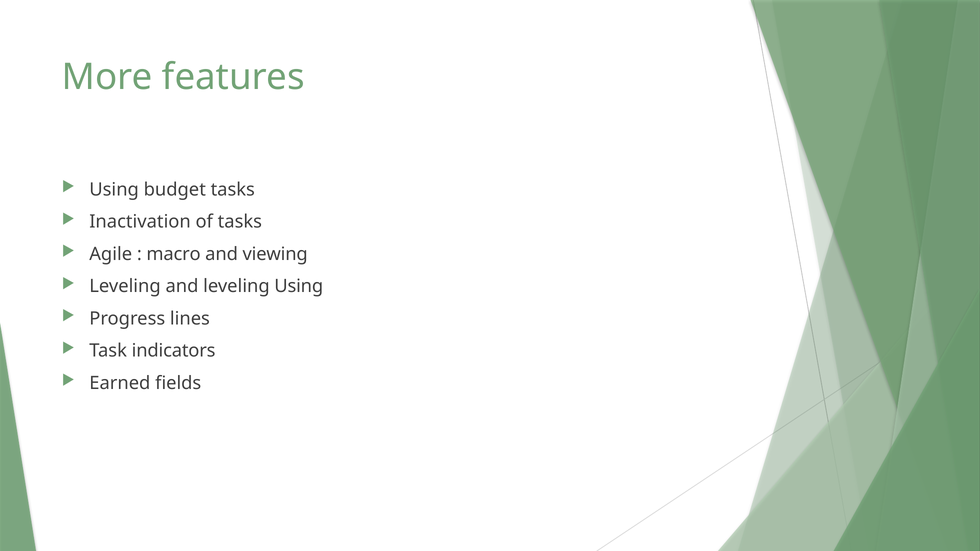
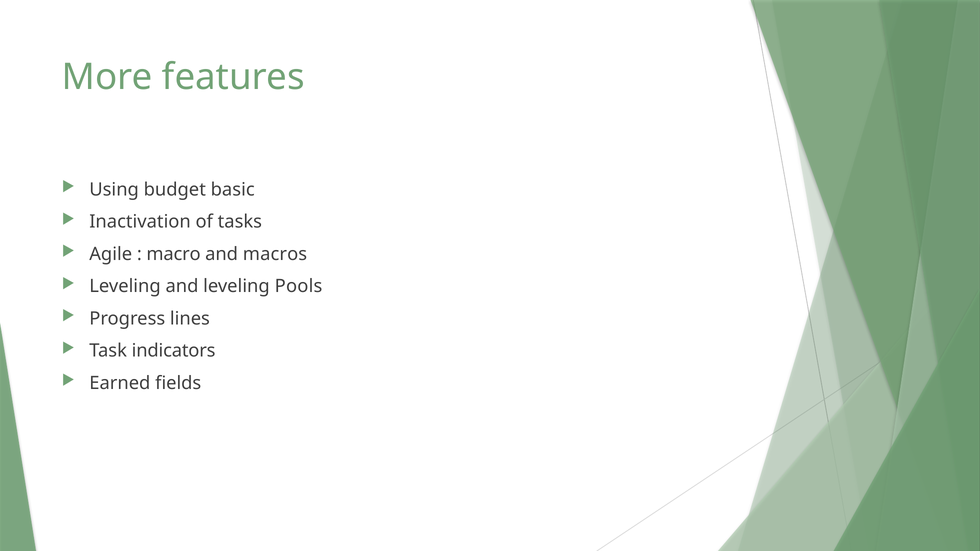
budget tasks: tasks -> basic
viewing: viewing -> macros
leveling Using: Using -> Pools
